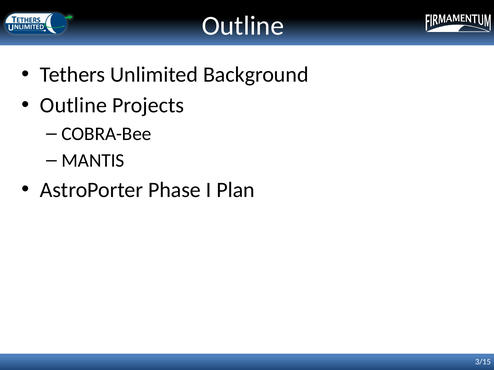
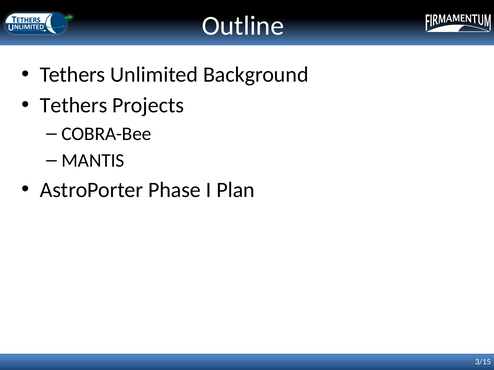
Outline at (74, 106): Outline -> Tethers
